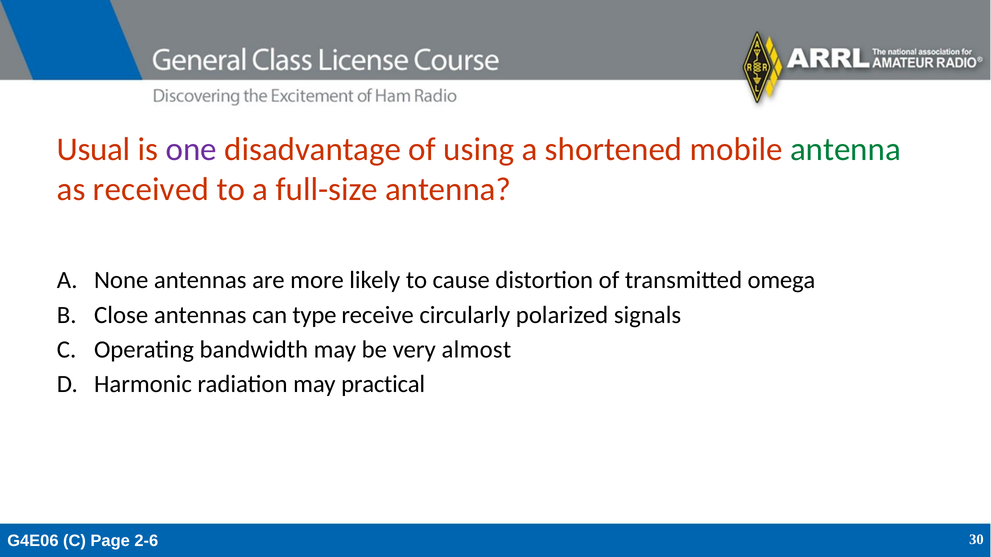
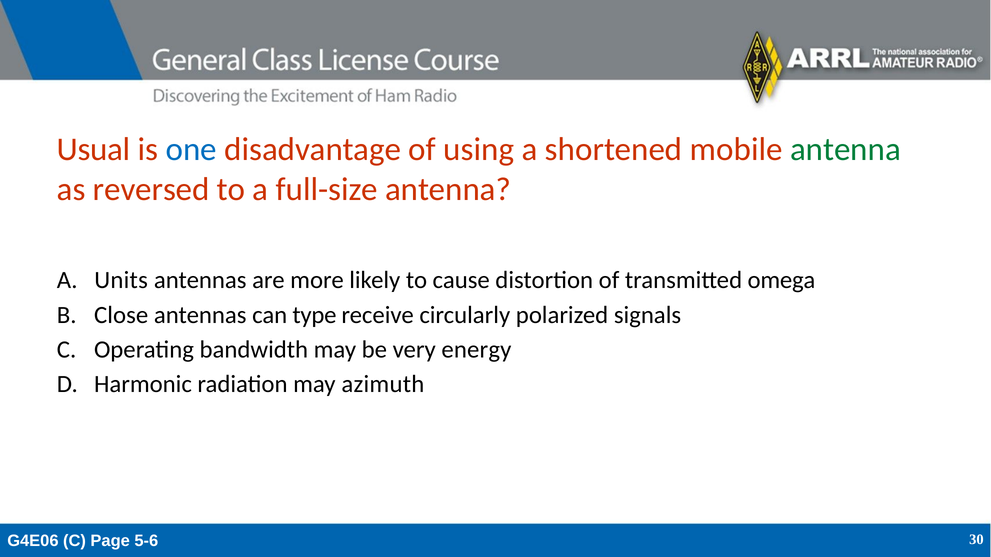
one colour: purple -> blue
received: received -> reversed
None: None -> Units
almost: almost -> energy
practical: practical -> azimuth
2-6: 2-6 -> 5-6
